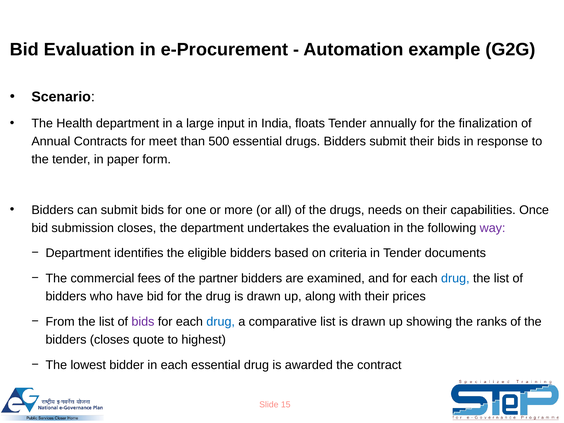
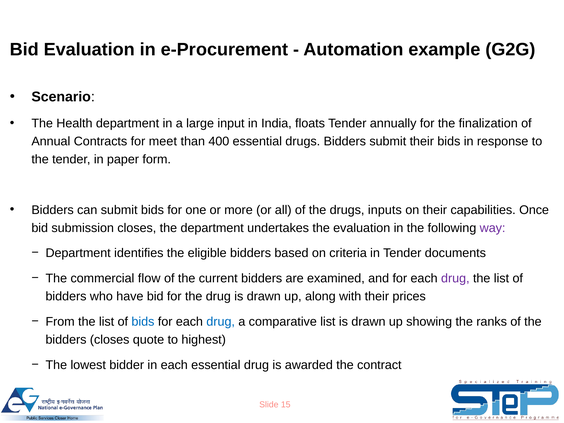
500: 500 -> 400
needs: needs -> inputs
fees: fees -> flow
partner: partner -> current
drug at (455, 278) colour: blue -> purple
bids at (143, 322) colour: purple -> blue
